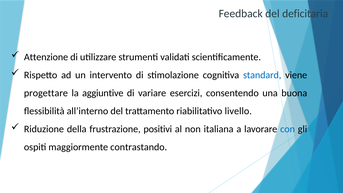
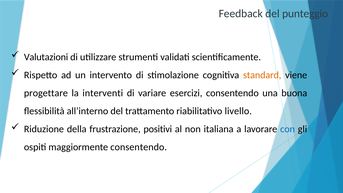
deficitaria: deficitaria -> punteggio
Attenzione: Attenzione -> Valutazioni
standard colour: blue -> orange
aggiuntive: aggiuntive -> interventi
maggiormente contrastando: contrastando -> consentendo
